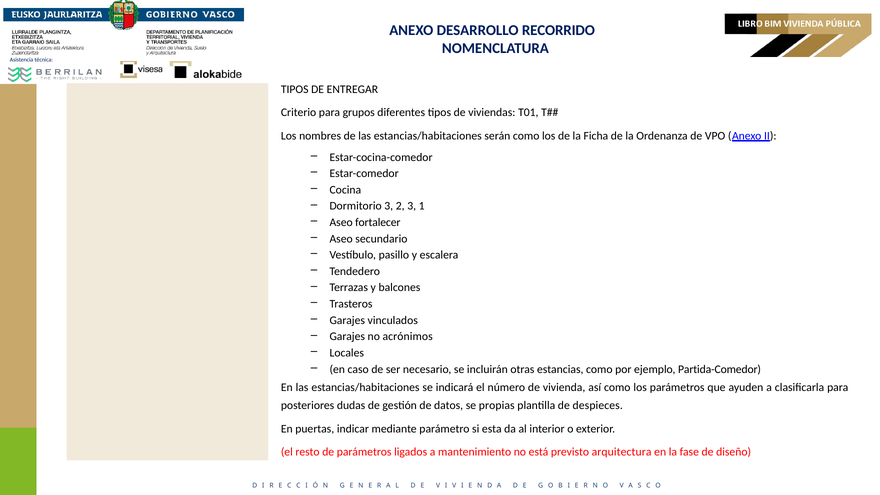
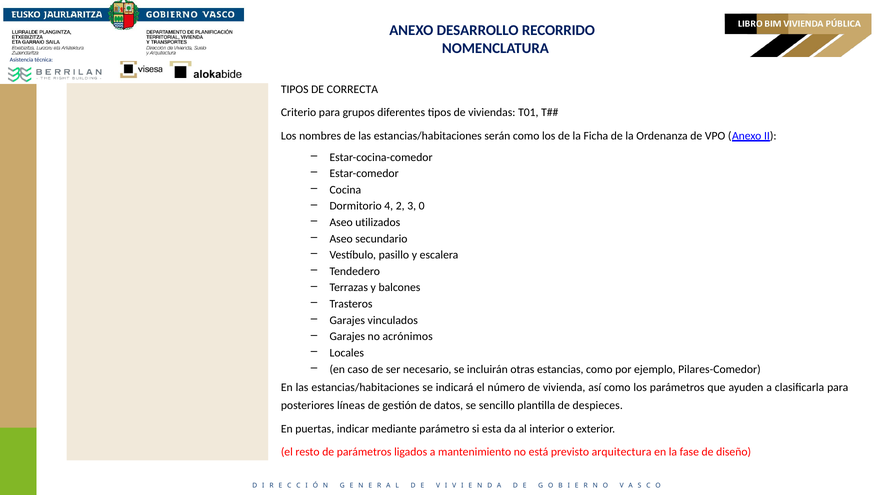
ENTREGAR: ENTREGAR -> CORRECTA
Dormitorio 3: 3 -> 4
1: 1 -> 0
fortalecer: fortalecer -> utilizados
Partida-Comedor: Partida-Comedor -> Pilares-Comedor
dudas: dudas -> líneas
propias: propias -> sencillo
